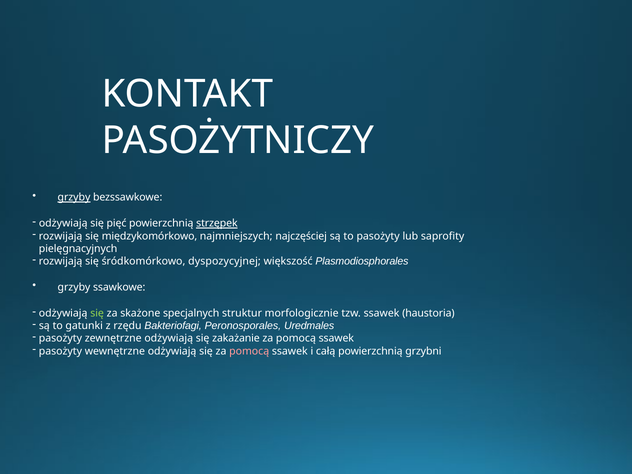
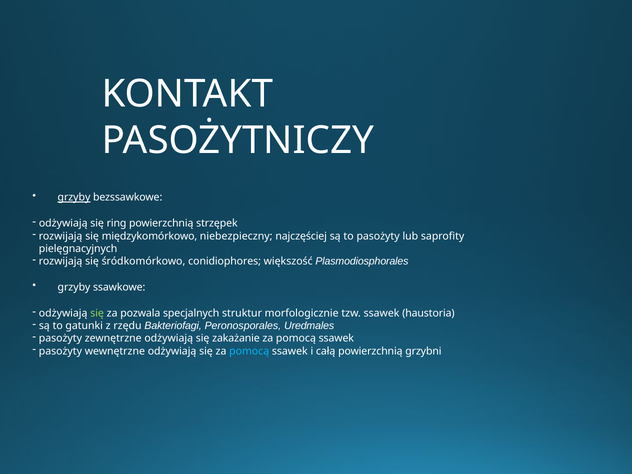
pięć: pięć -> ring
strzępek underline: present -> none
najmniejszych: najmniejszych -> niebezpieczny
dyspozycyjnej: dyspozycyjnej -> conidiophores
skażone: skażone -> pozwala
pomocą at (249, 351) colour: pink -> light blue
